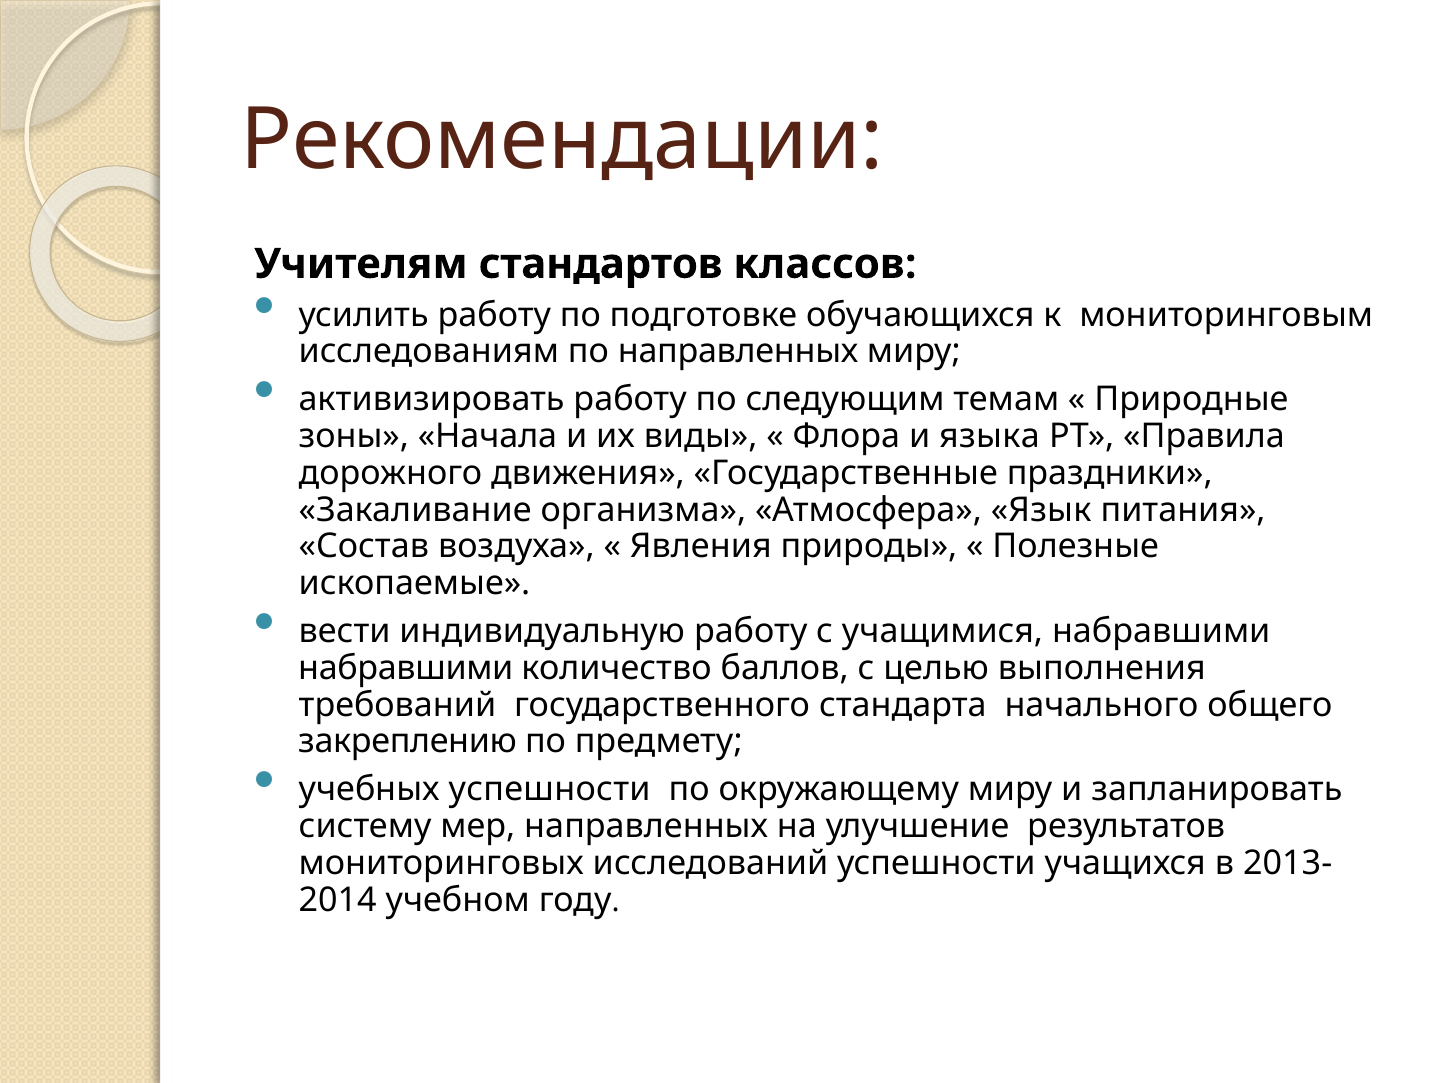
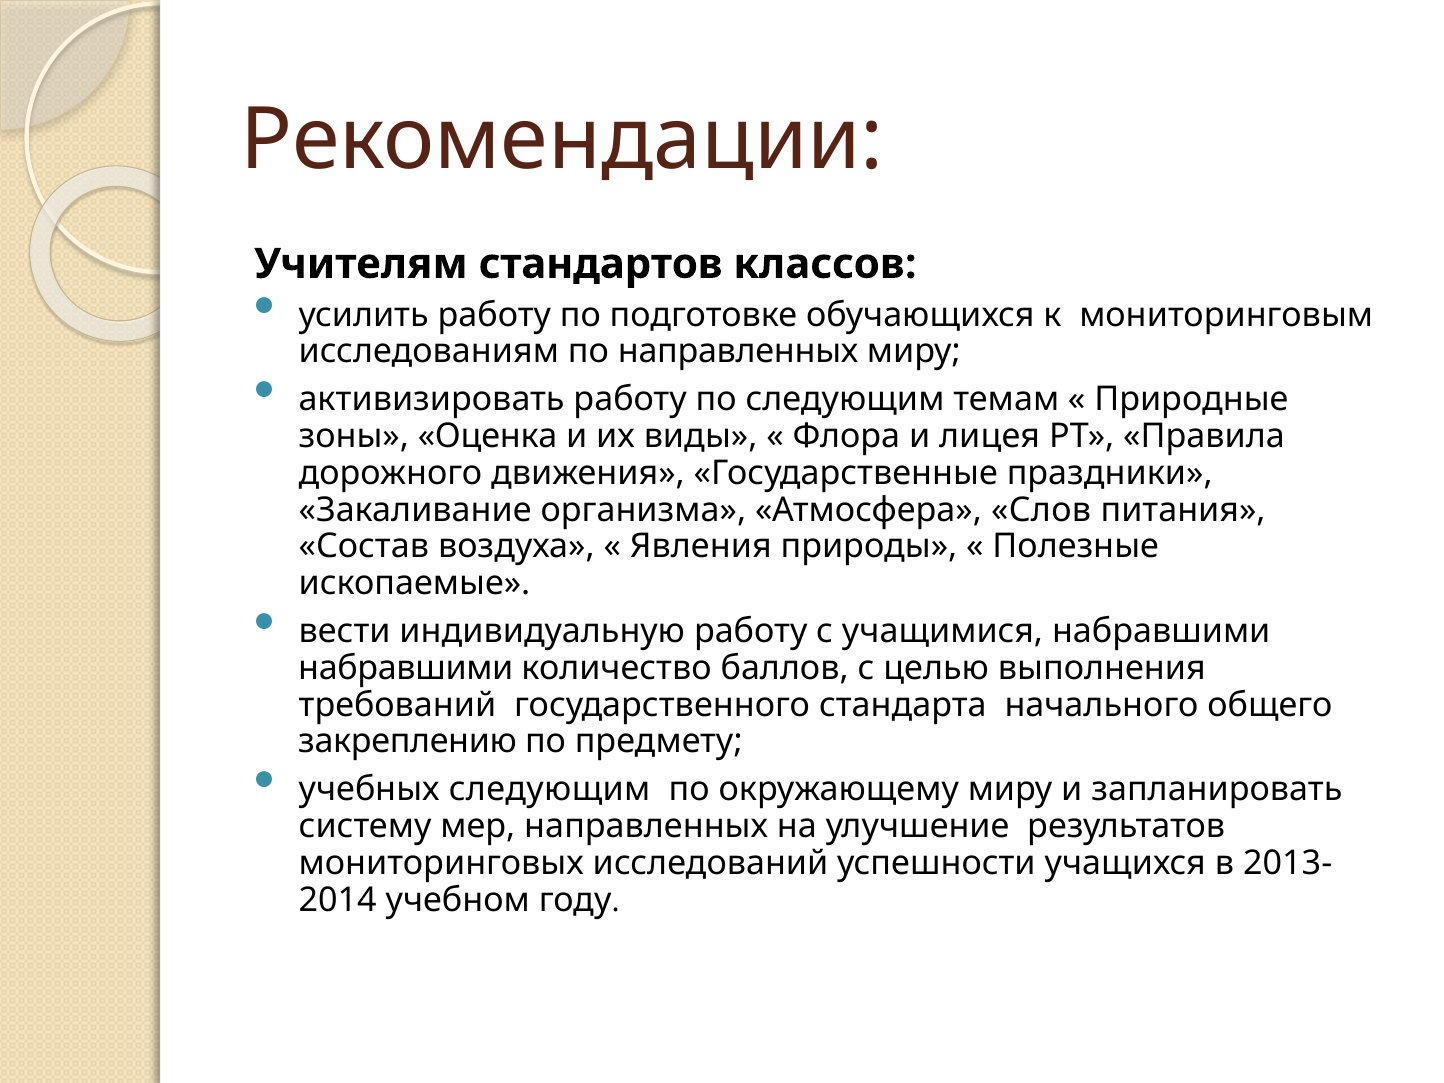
Начала: Начала -> Оценка
языка: языка -> лицея
Язык: Язык -> Слов
учебных успешности: успешности -> следующим
